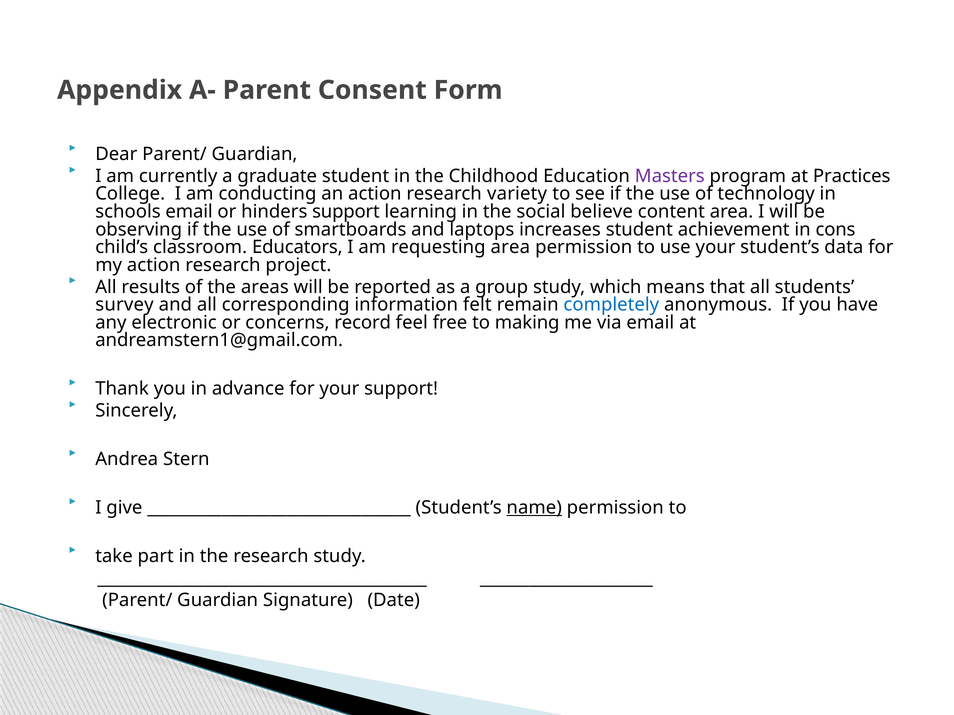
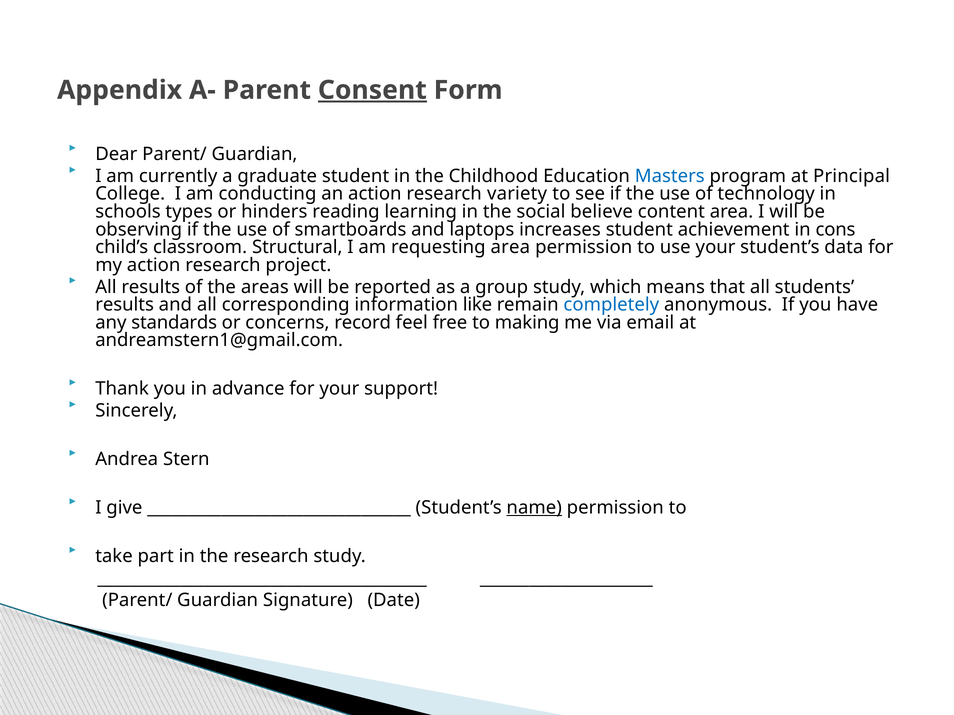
Consent underline: none -> present
Masters colour: purple -> blue
Practices: Practices -> Principal
schools email: email -> types
hinders support: support -> reading
Educators: Educators -> Structural
survey at (124, 305): survey -> results
felt: felt -> like
electronic: electronic -> standards
